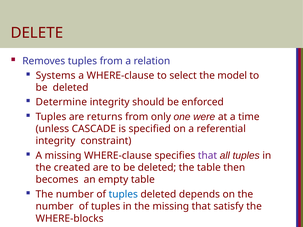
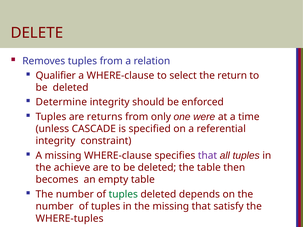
Systems: Systems -> Qualifier
model: model -> return
created: created -> achieve
tuples at (123, 194) colour: blue -> green
WHERE-blocks: WHERE-blocks -> WHERE-tuples
